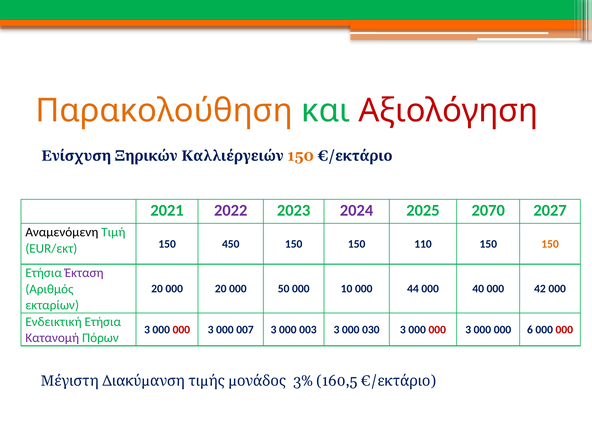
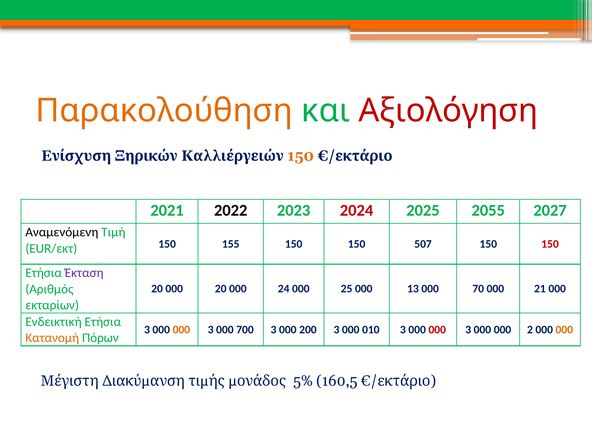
2022 colour: purple -> black
2024 colour: purple -> red
2070: 2070 -> 2055
450: 450 -> 155
110: 110 -> 507
150 at (550, 244) colour: orange -> red
50: 50 -> 24
10: 10 -> 25
44: 44 -> 13
40: 40 -> 70
42: 42 -> 21
000 at (181, 330) colour: red -> orange
007: 007 -> 700
003: 003 -> 200
030: 030 -> 010
6: 6 -> 2
000 at (564, 330) colour: red -> orange
Κατανομή colour: purple -> orange
3%: 3% -> 5%
